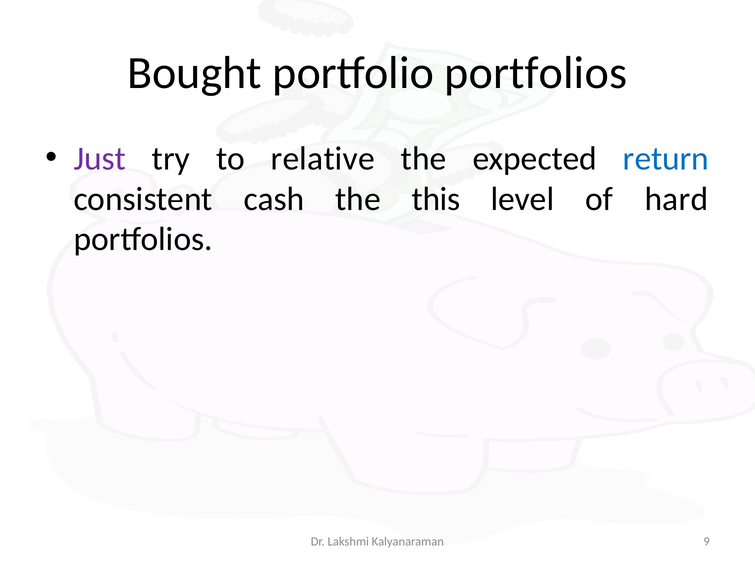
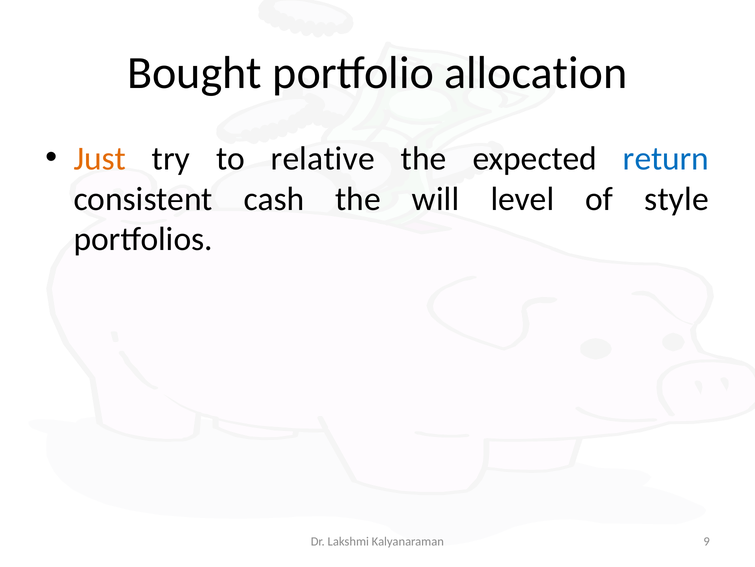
portfolio portfolios: portfolios -> allocation
Just colour: purple -> orange
this: this -> will
hard: hard -> style
